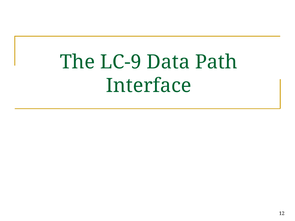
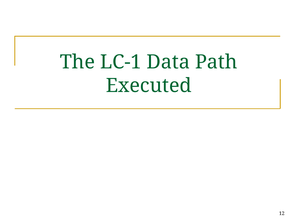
LC-9: LC-9 -> LC-1
Interface: Interface -> Executed
